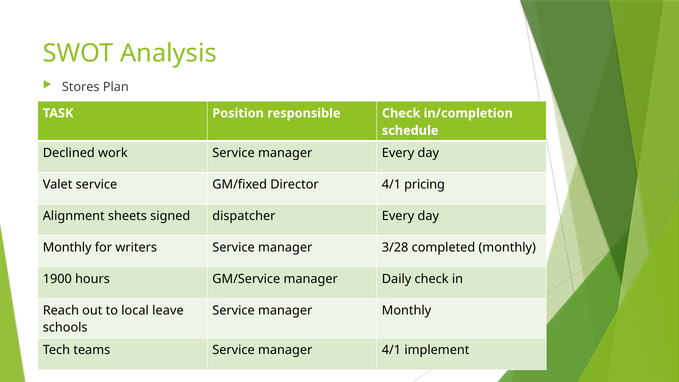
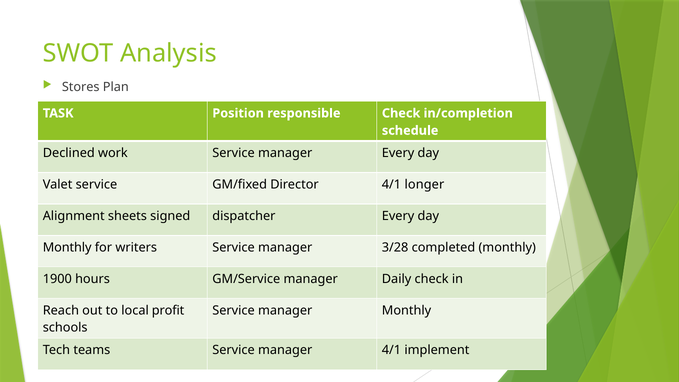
pricing: pricing -> longer
leave: leave -> profit
